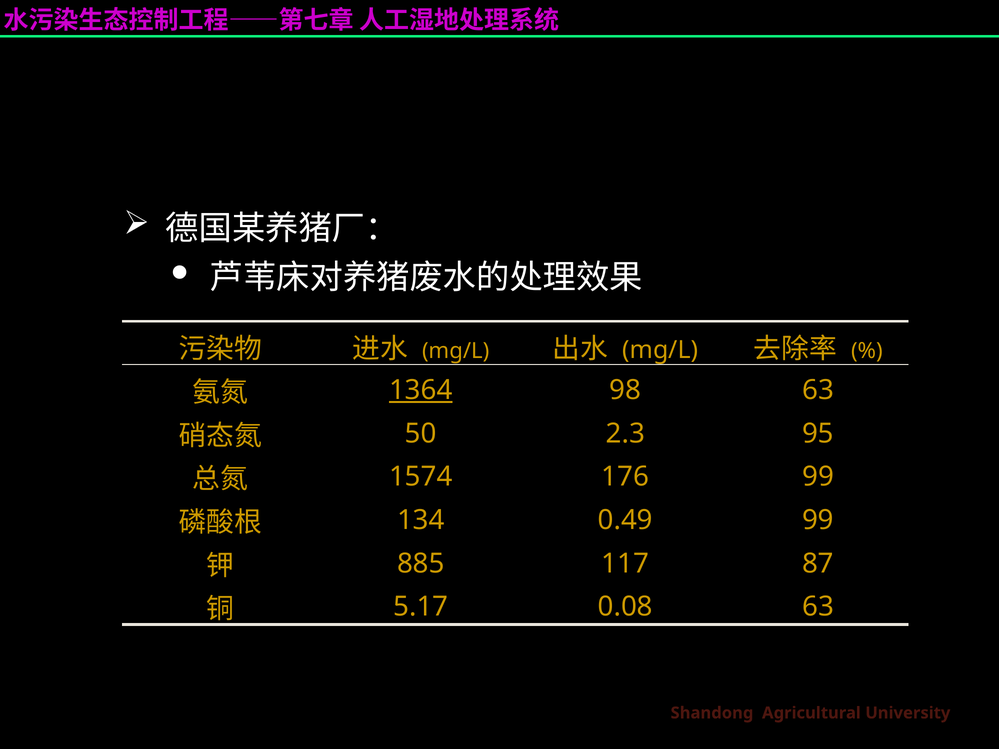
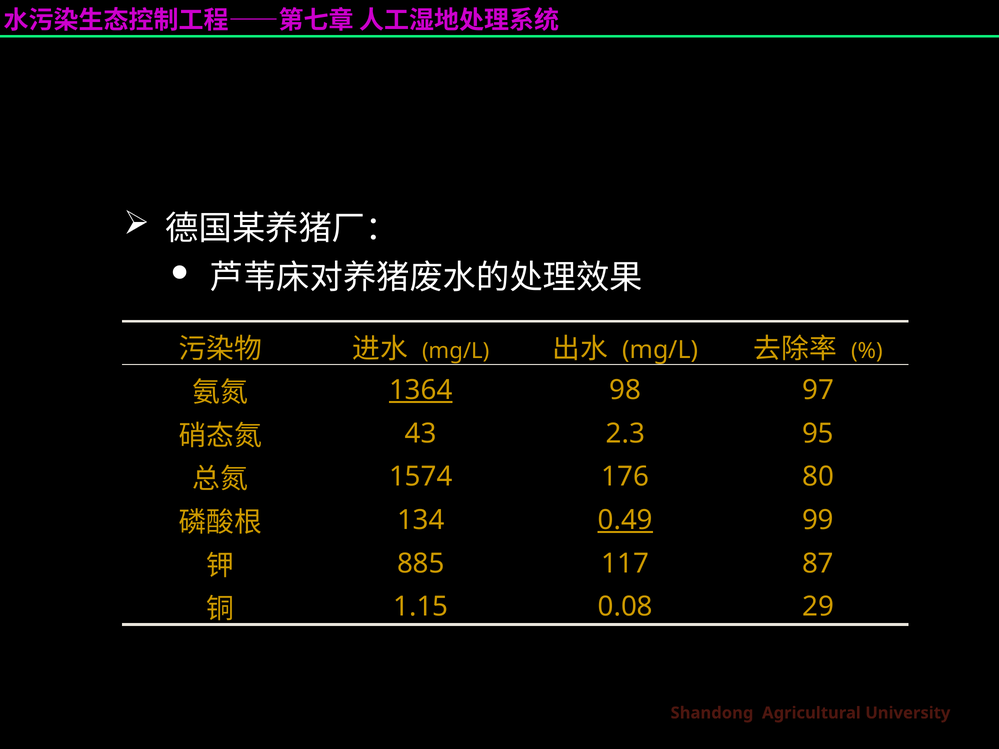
98 63: 63 -> 97
50: 50 -> 43
176 99: 99 -> 80
0.49 underline: none -> present
5.17: 5.17 -> 1.15
0.08 63: 63 -> 29
